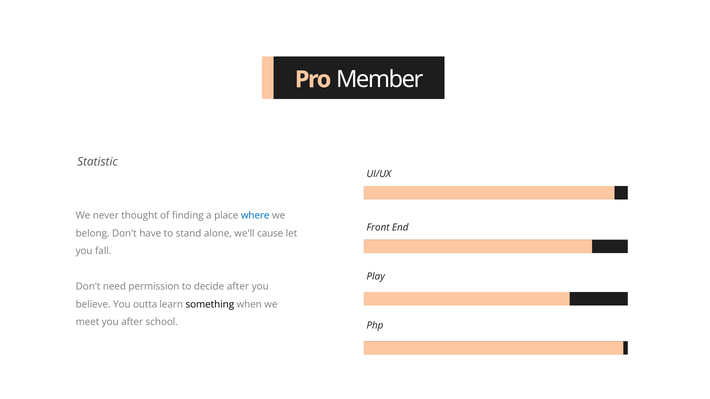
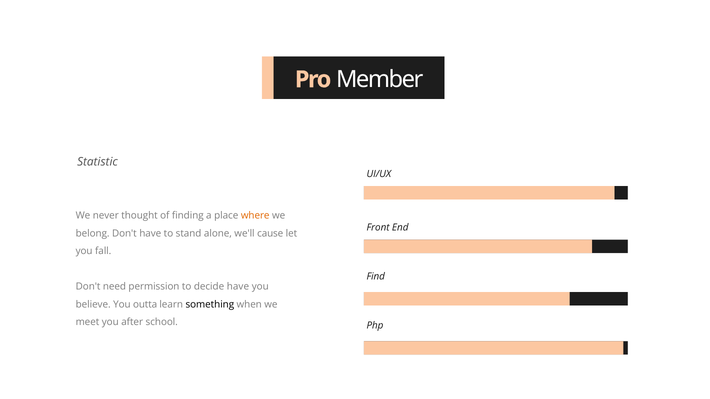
where colour: blue -> orange
Play: Play -> Find
decide after: after -> have
